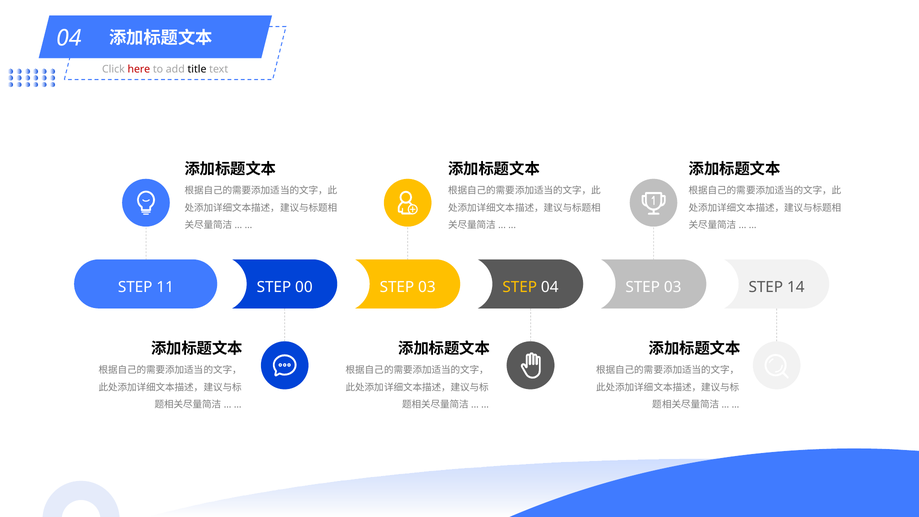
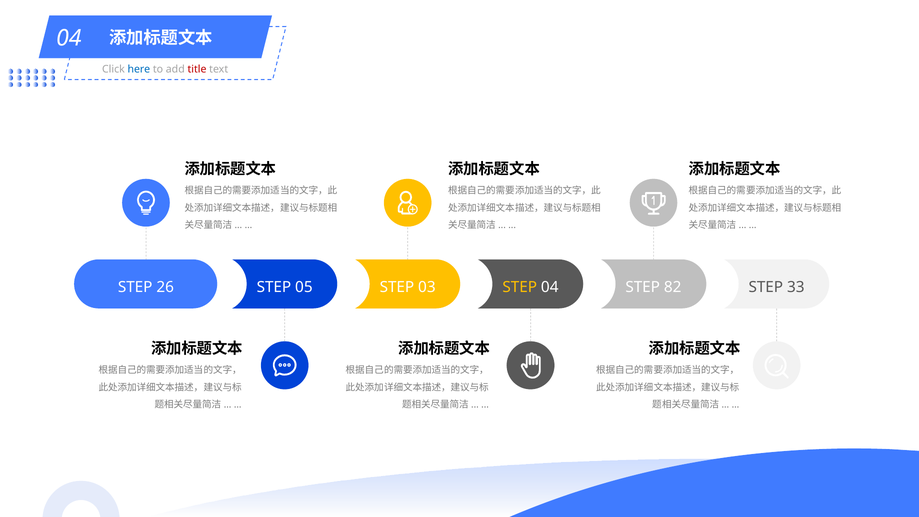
here colour: red -> blue
title colour: black -> red
11: 11 -> 26
00: 00 -> 05
04 STEP 03: 03 -> 82
14: 14 -> 33
